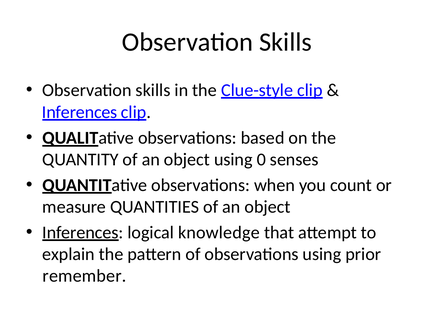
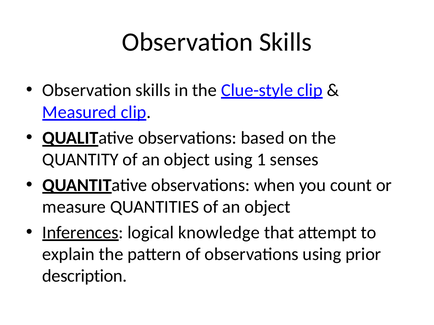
Inferences at (80, 112): Inferences -> Measured
0: 0 -> 1
remember: remember -> description
